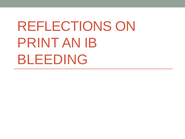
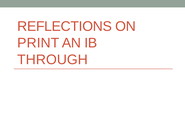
BLEEDING: BLEEDING -> THROUGH
